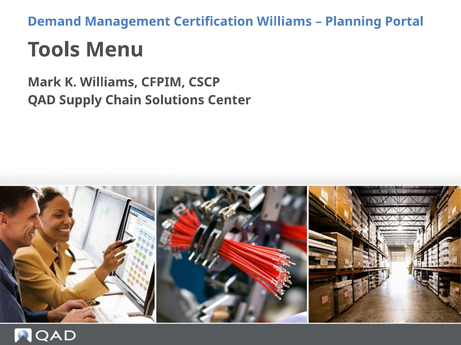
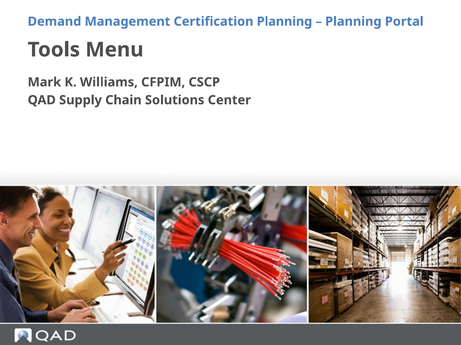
Certification Williams: Williams -> Planning
